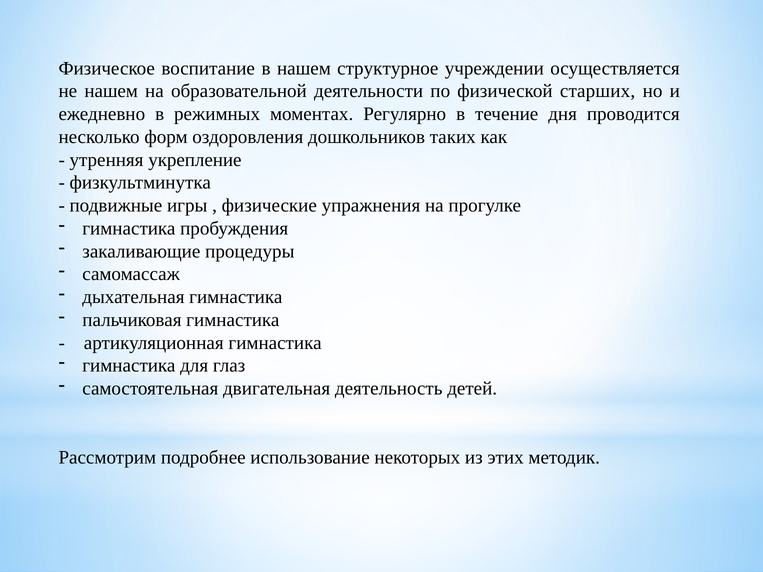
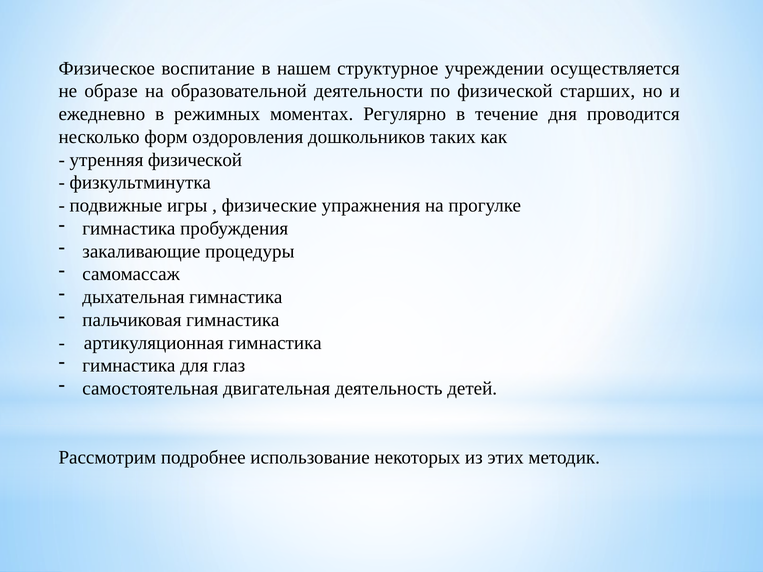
не нашем: нашем -> образе
утренняя укрепление: укрепление -> физической
